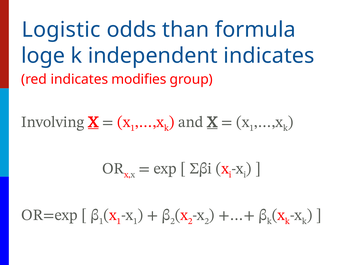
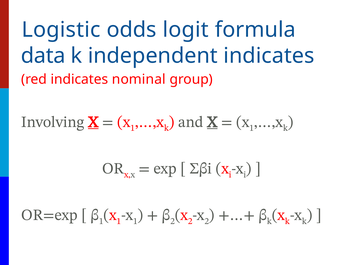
than: than -> logit
loge: loge -> data
modifies: modifies -> nominal
